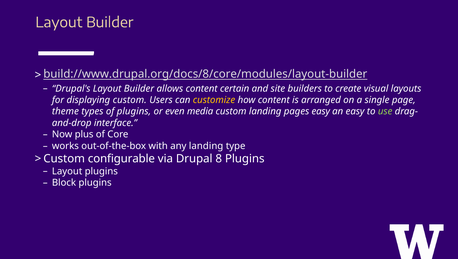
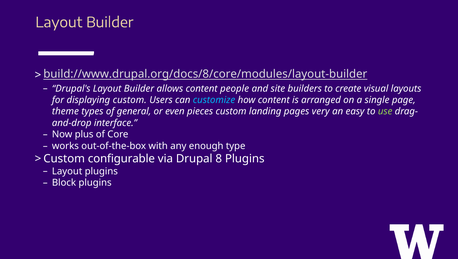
certain: certain -> people
customize colour: yellow -> light blue
of plugins: plugins -> general
media: media -> pieces
pages easy: easy -> very
any landing: landing -> enough
